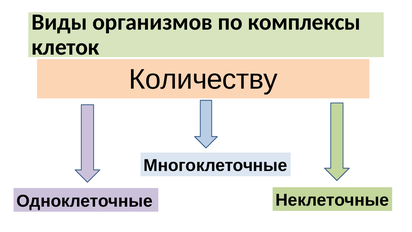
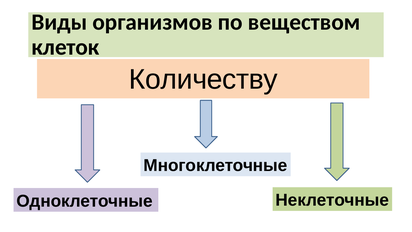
комплексы: комплексы -> веществом
